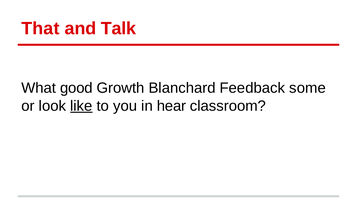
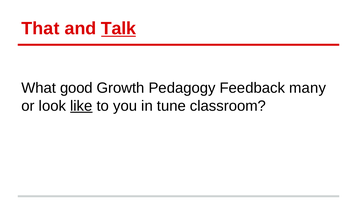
Talk underline: none -> present
Blanchard: Blanchard -> Pedagogy
some: some -> many
hear: hear -> tune
